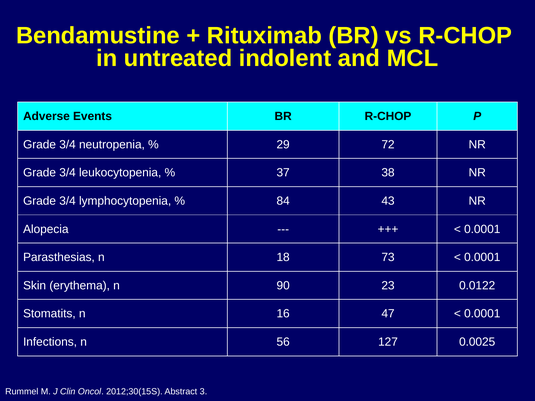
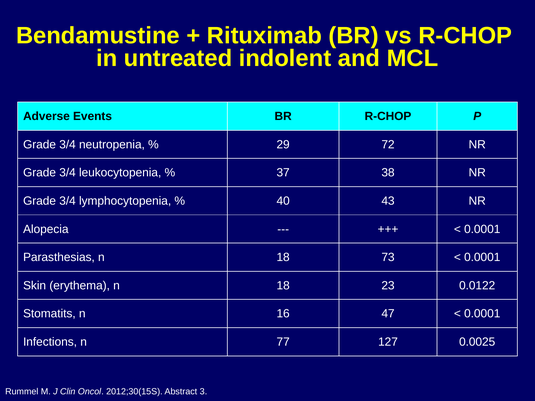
84: 84 -> 40
erythema n 90: 90 -> 18
56: 56 -> 77
